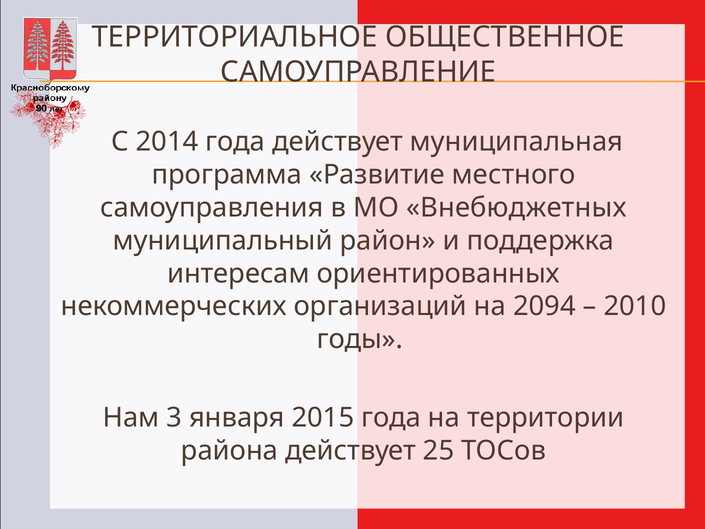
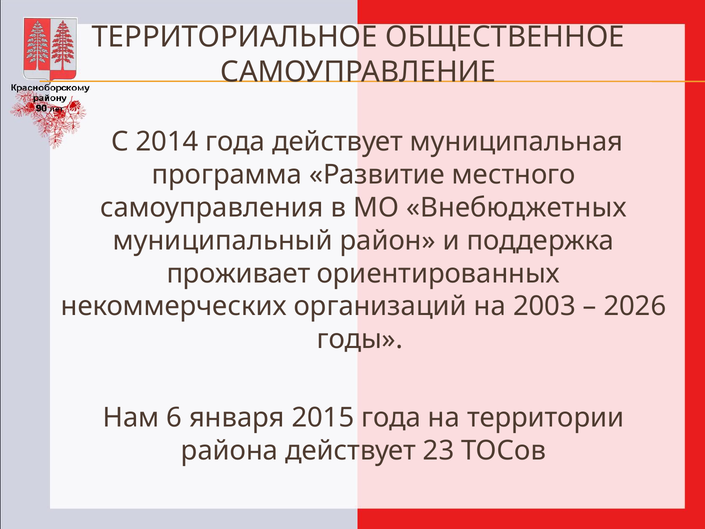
интересам: интересам -> проживает
2094: 2094 -> 2003
2010: 2010 -> 2026
3: 3 -> 6
25: 25 -> 23
